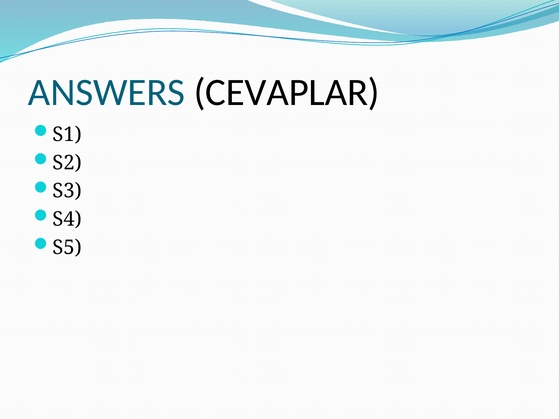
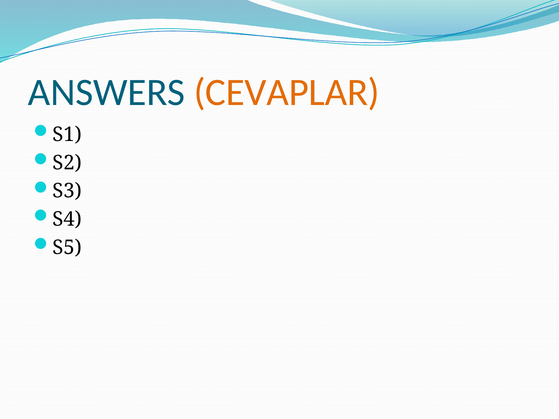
CEVAPLAR colour: black -> orange
